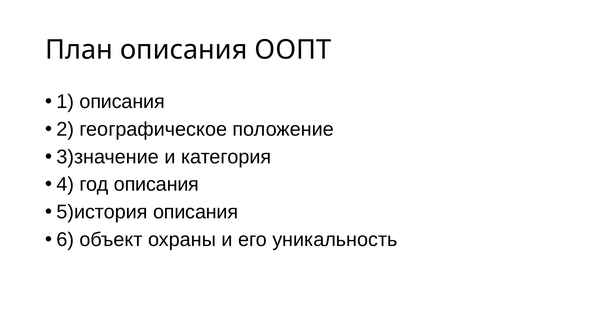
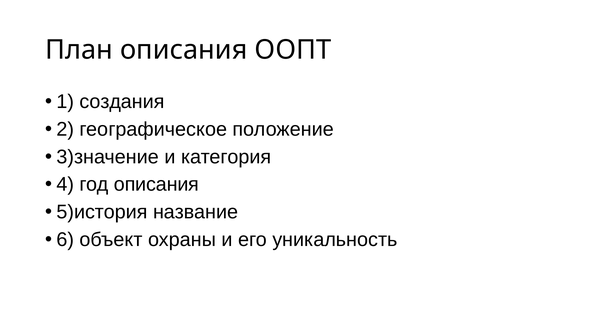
описания at (122, 102): описания -> создания
описания at (196, 212): описания -> название
